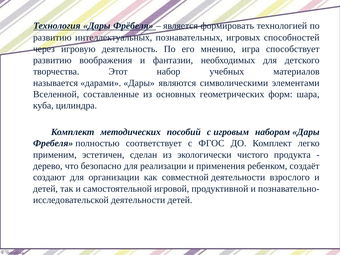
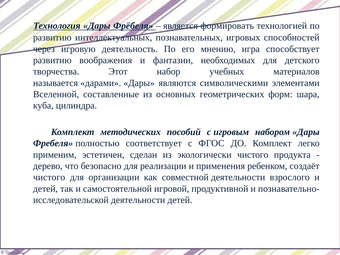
создают at (49, 177): создают -> чистого
